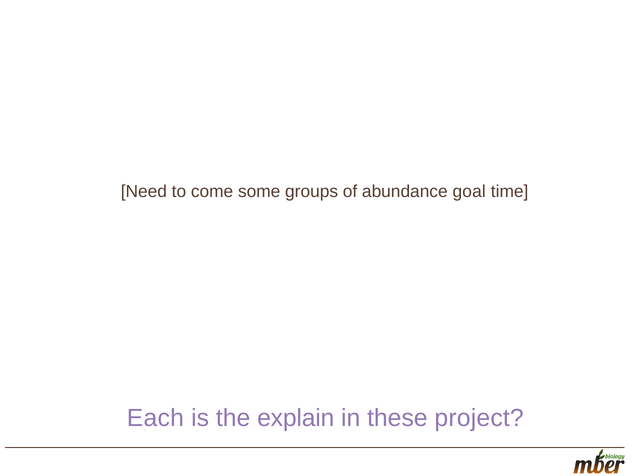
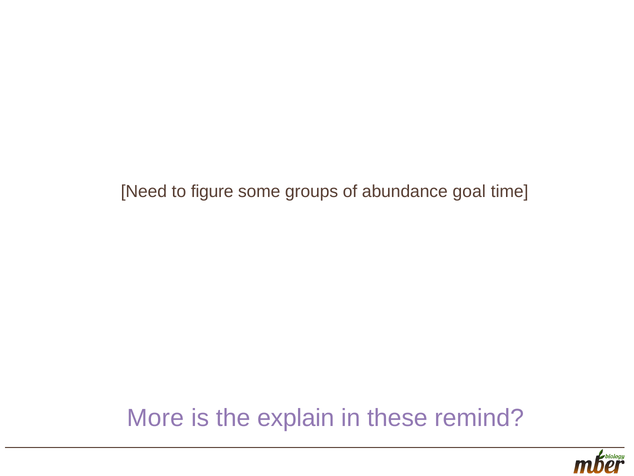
come: come -> figure
Each: Each -> More
project: project -> remind
